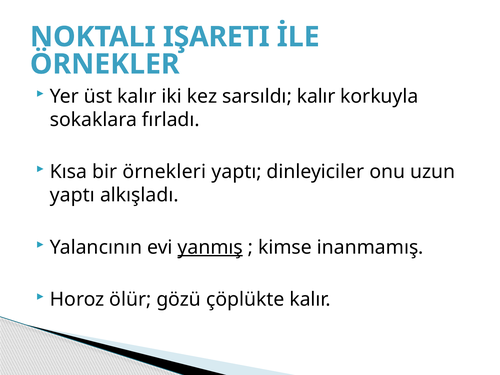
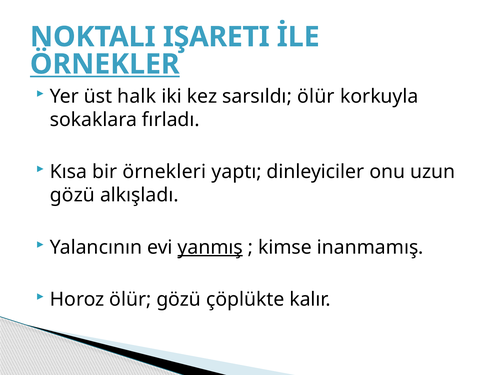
ÖRNEKLER underline: none -> present
üst kalır: kalır -> halk
sarsıldı kalır: kalır -> ölür
yaptı at (72, 195): yaptı -> gözü
